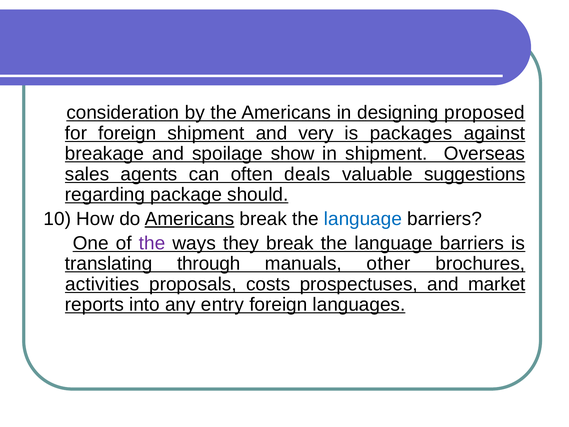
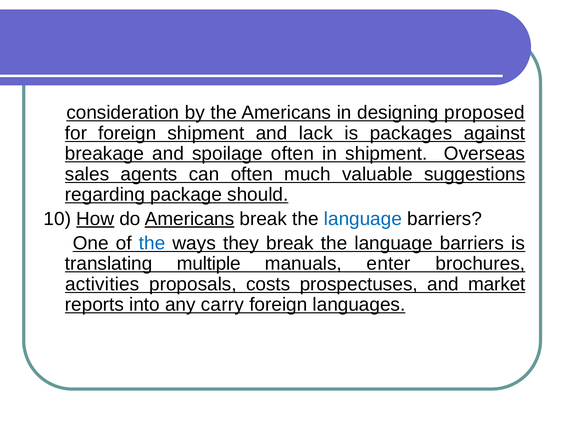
very: very -> lack
spoilage show: show -> often
deals: deals -> much
How underline: none -> present
the at (152, 243) colour: purple -> blue
through: through -> multiple
other: other -> enter
entry: entry -> carry
